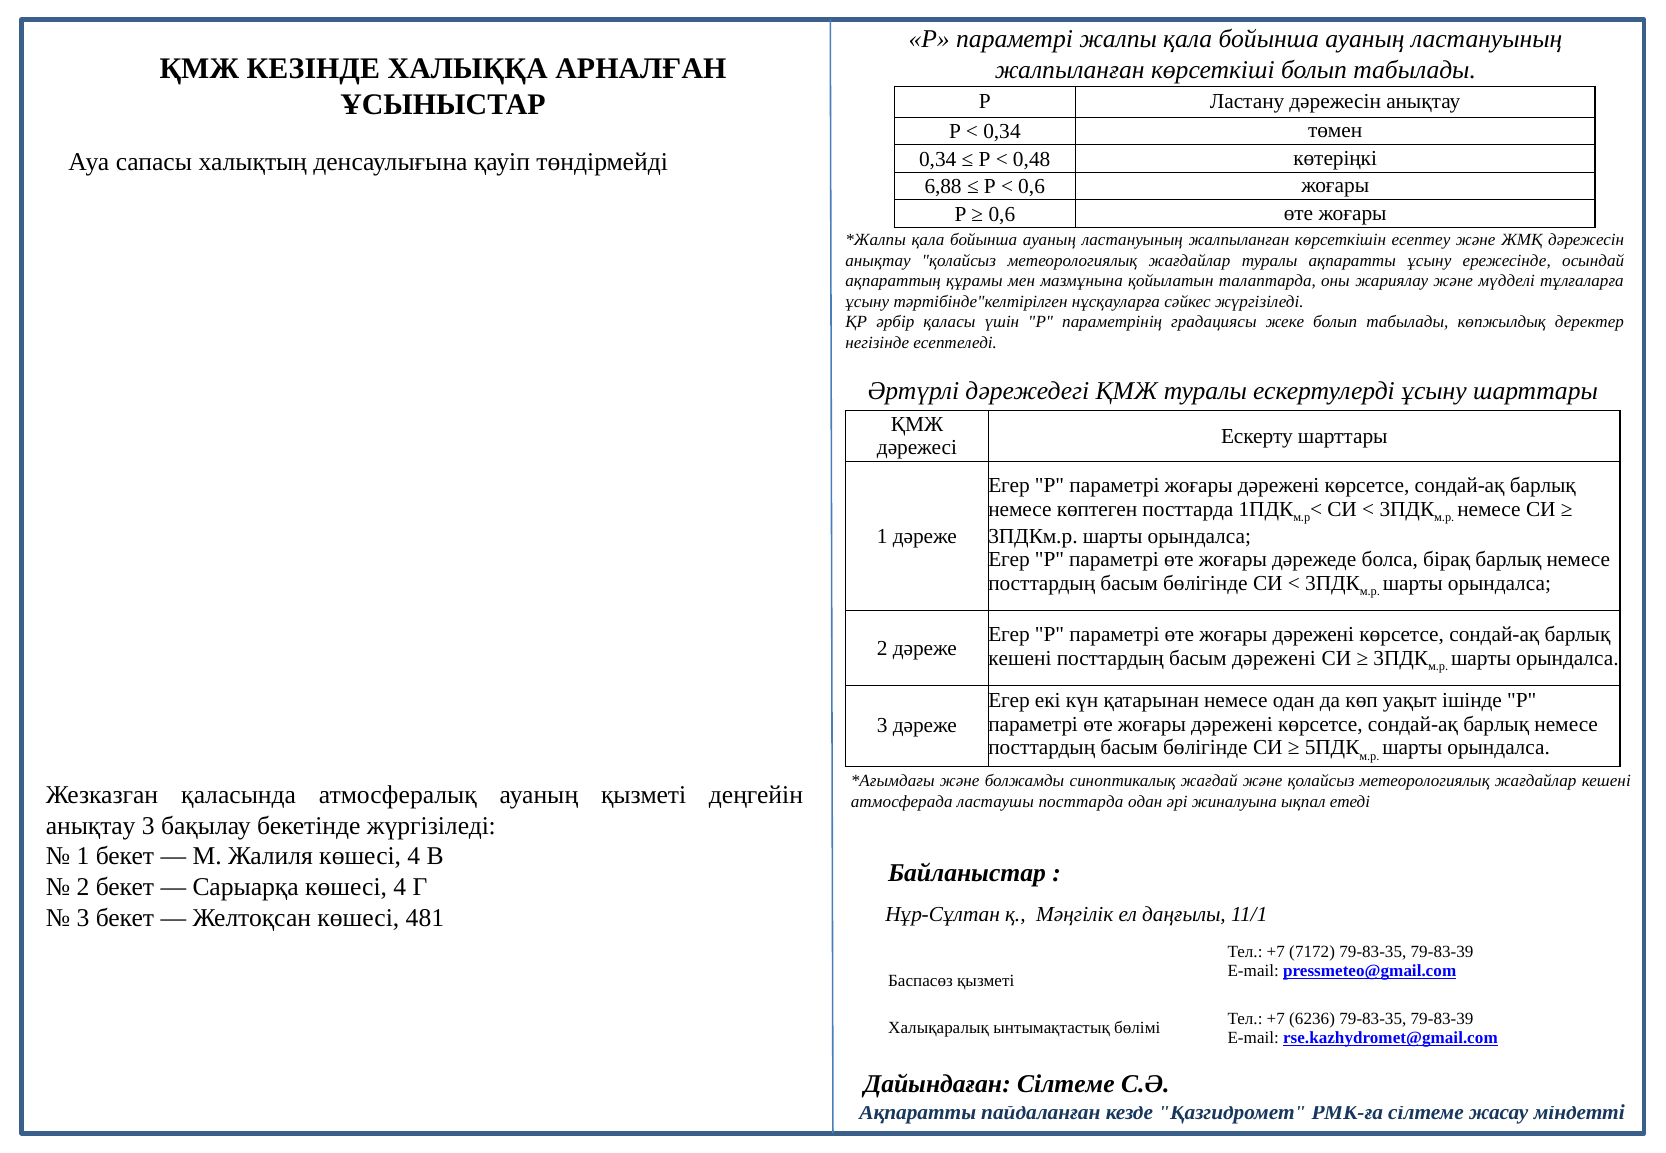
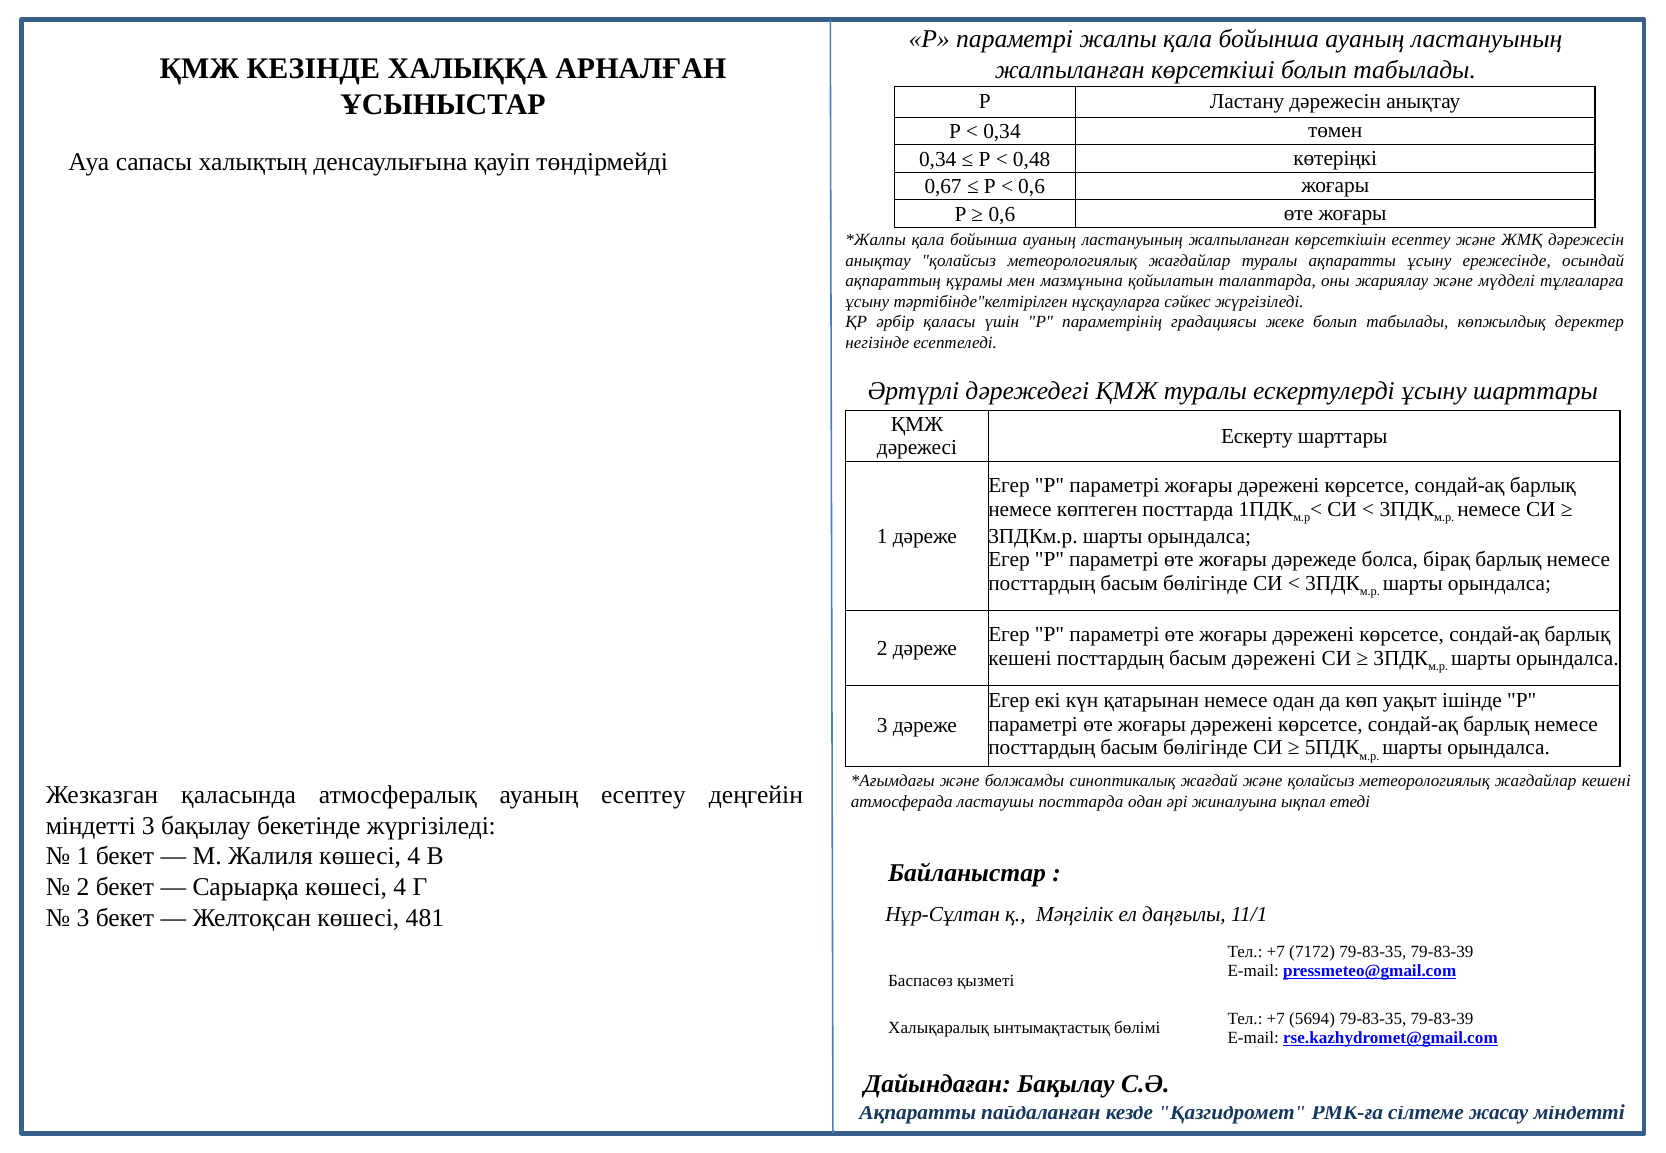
6,88: 6,88 -> 0,67
ауаның қызметі: қызметі -> есептеу
анықтау at (91, 826): анықтау -> міндетті
6236: 6236 -> 5694
Дайындаған Сілтеме: Сілтеме -> Бақылау
